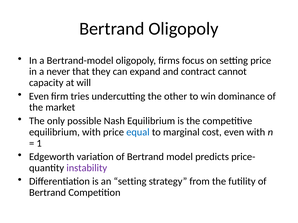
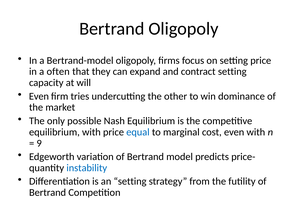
never: never -> often
contract cannot: cannot -> setting
1: 1 -> 9
instability colour: purple -> blue
